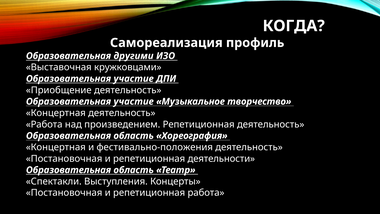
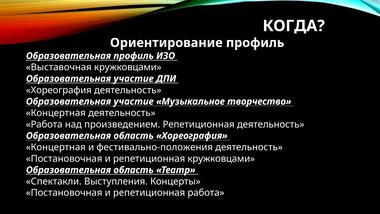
Самореализация: Самореализация -> Ориентирование
Образовательная другими: другими -> профиль
Приобщение at (59, 90): Приобщение -> Хореография
репетиционная деятельности: деятельности -> кружковцами
